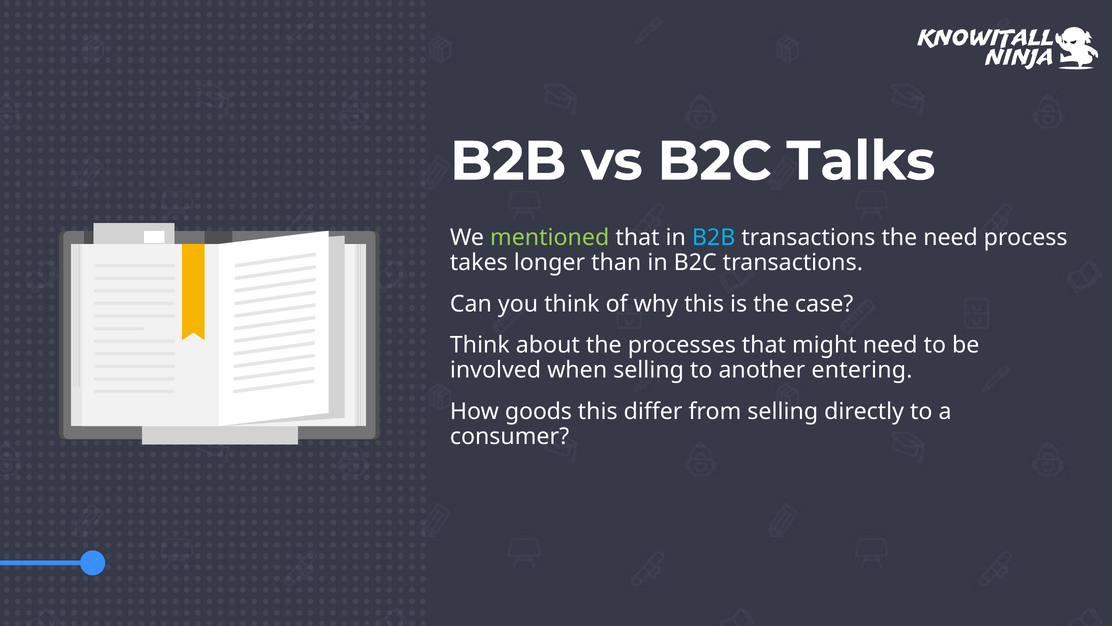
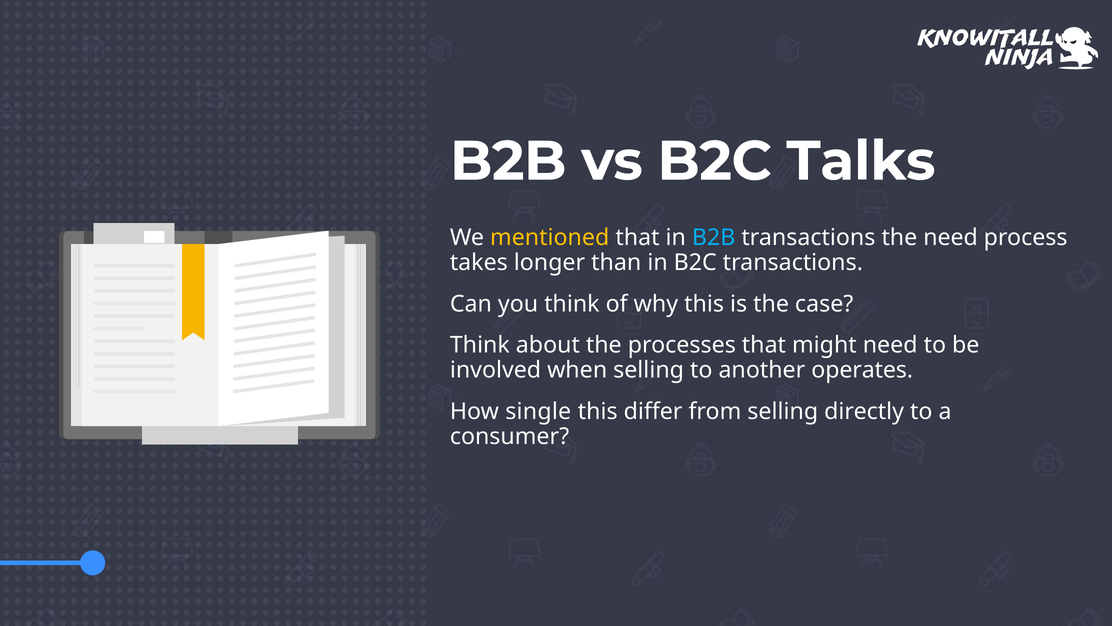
mentioned colour: light green -> yellow
entering: entering -> operates
goods: goods -> single
